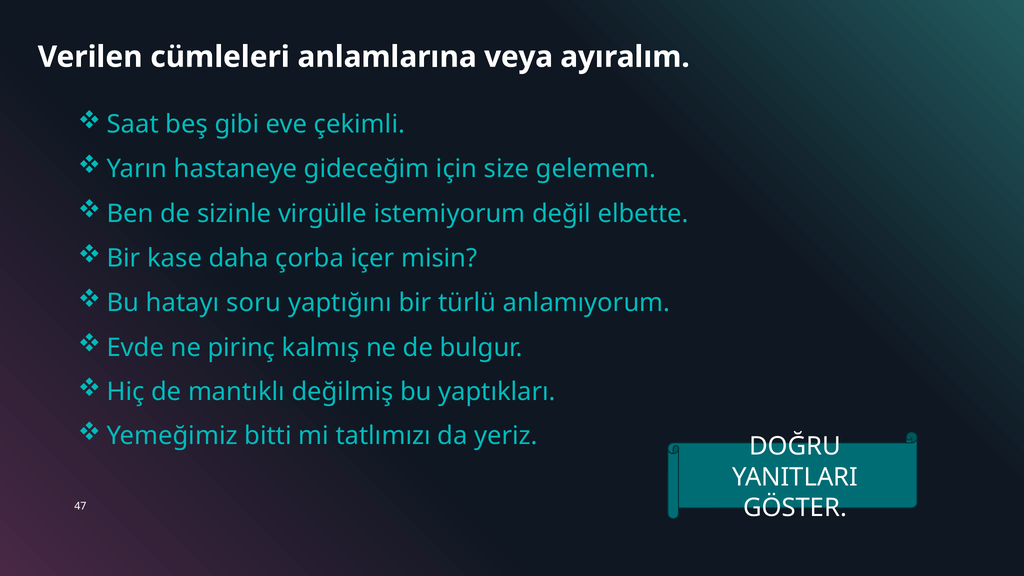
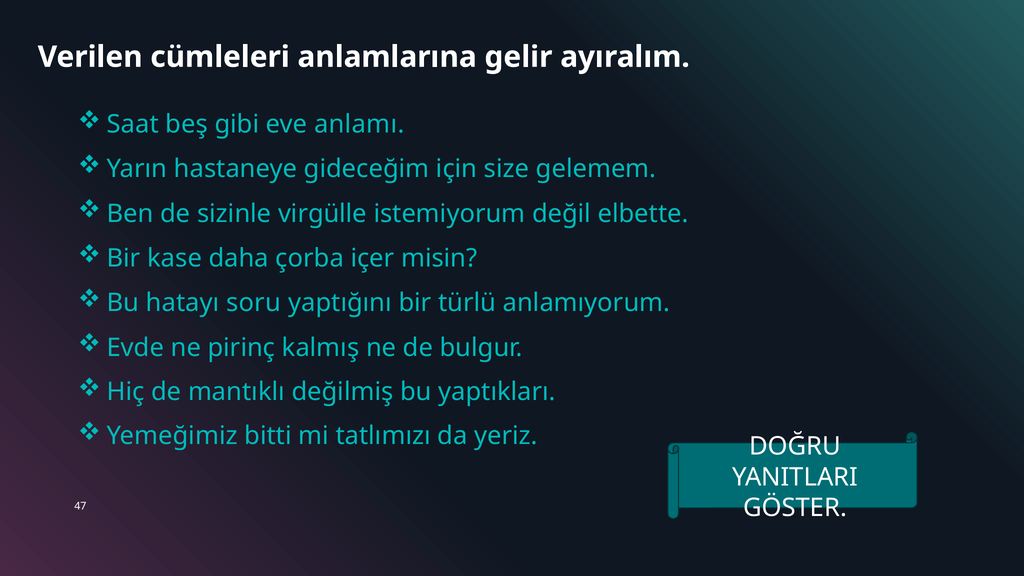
veya: veya -> gelir
çekimli: çekimli -> anlamı
